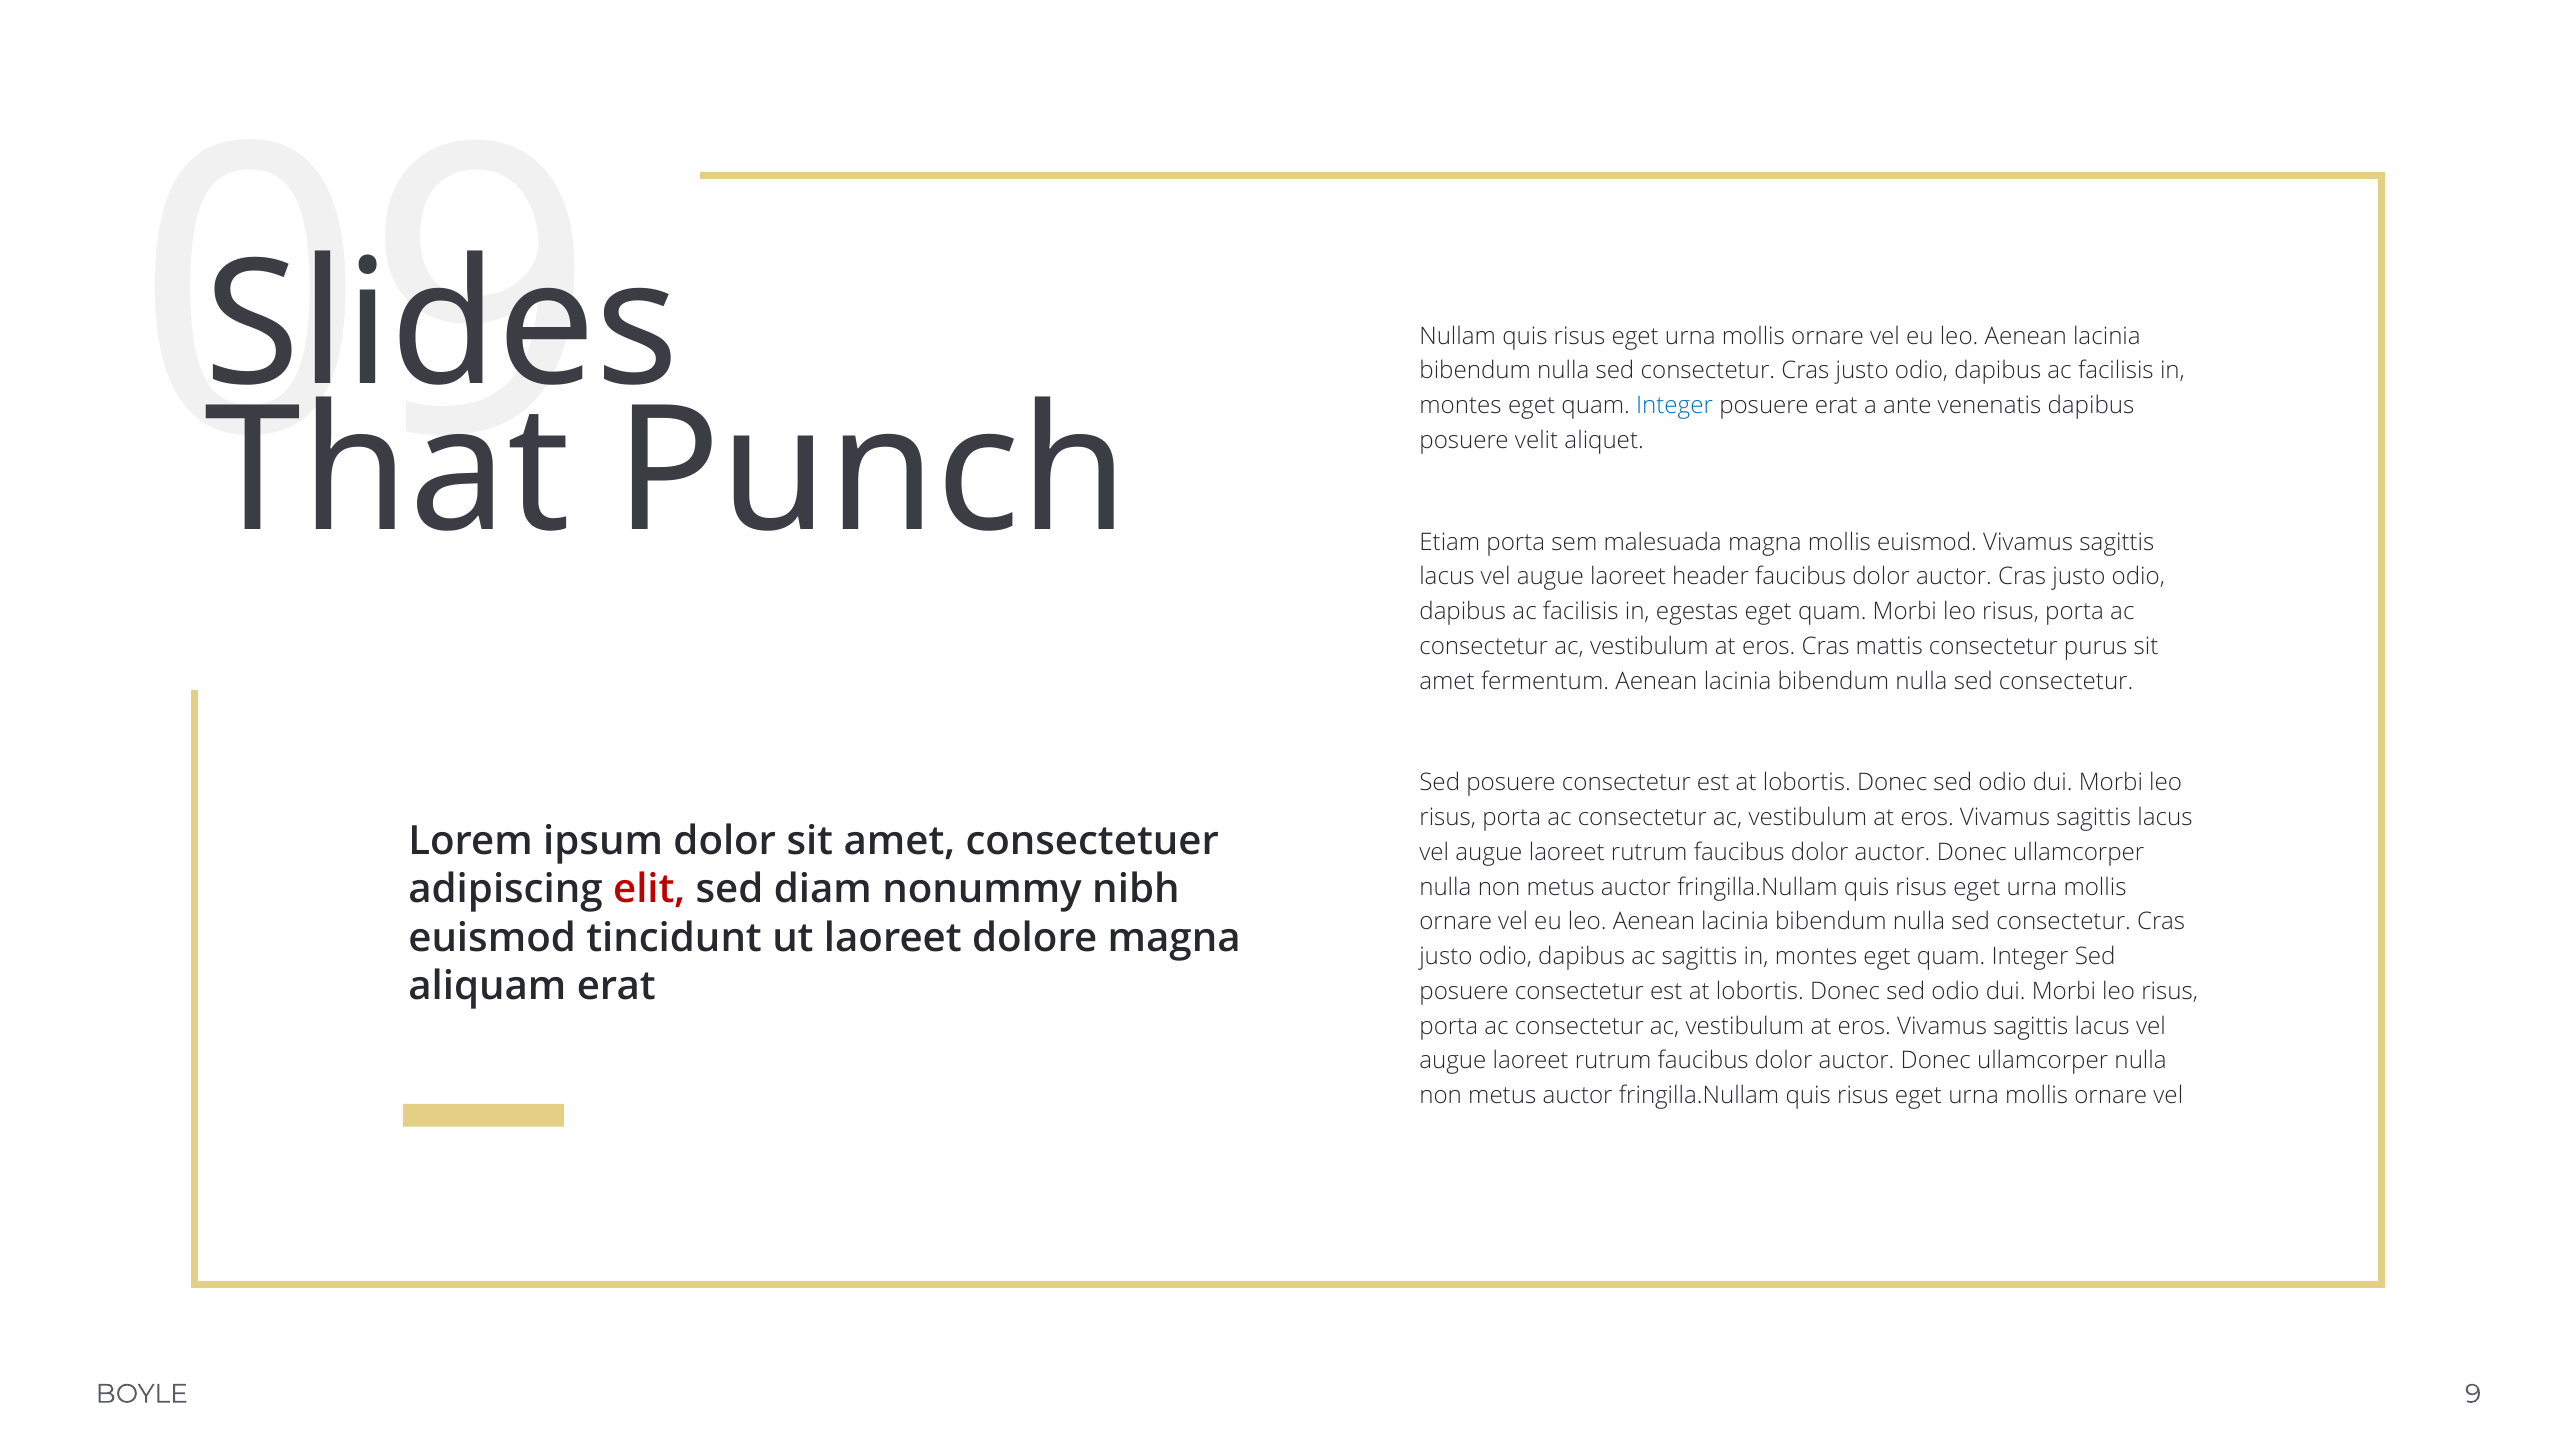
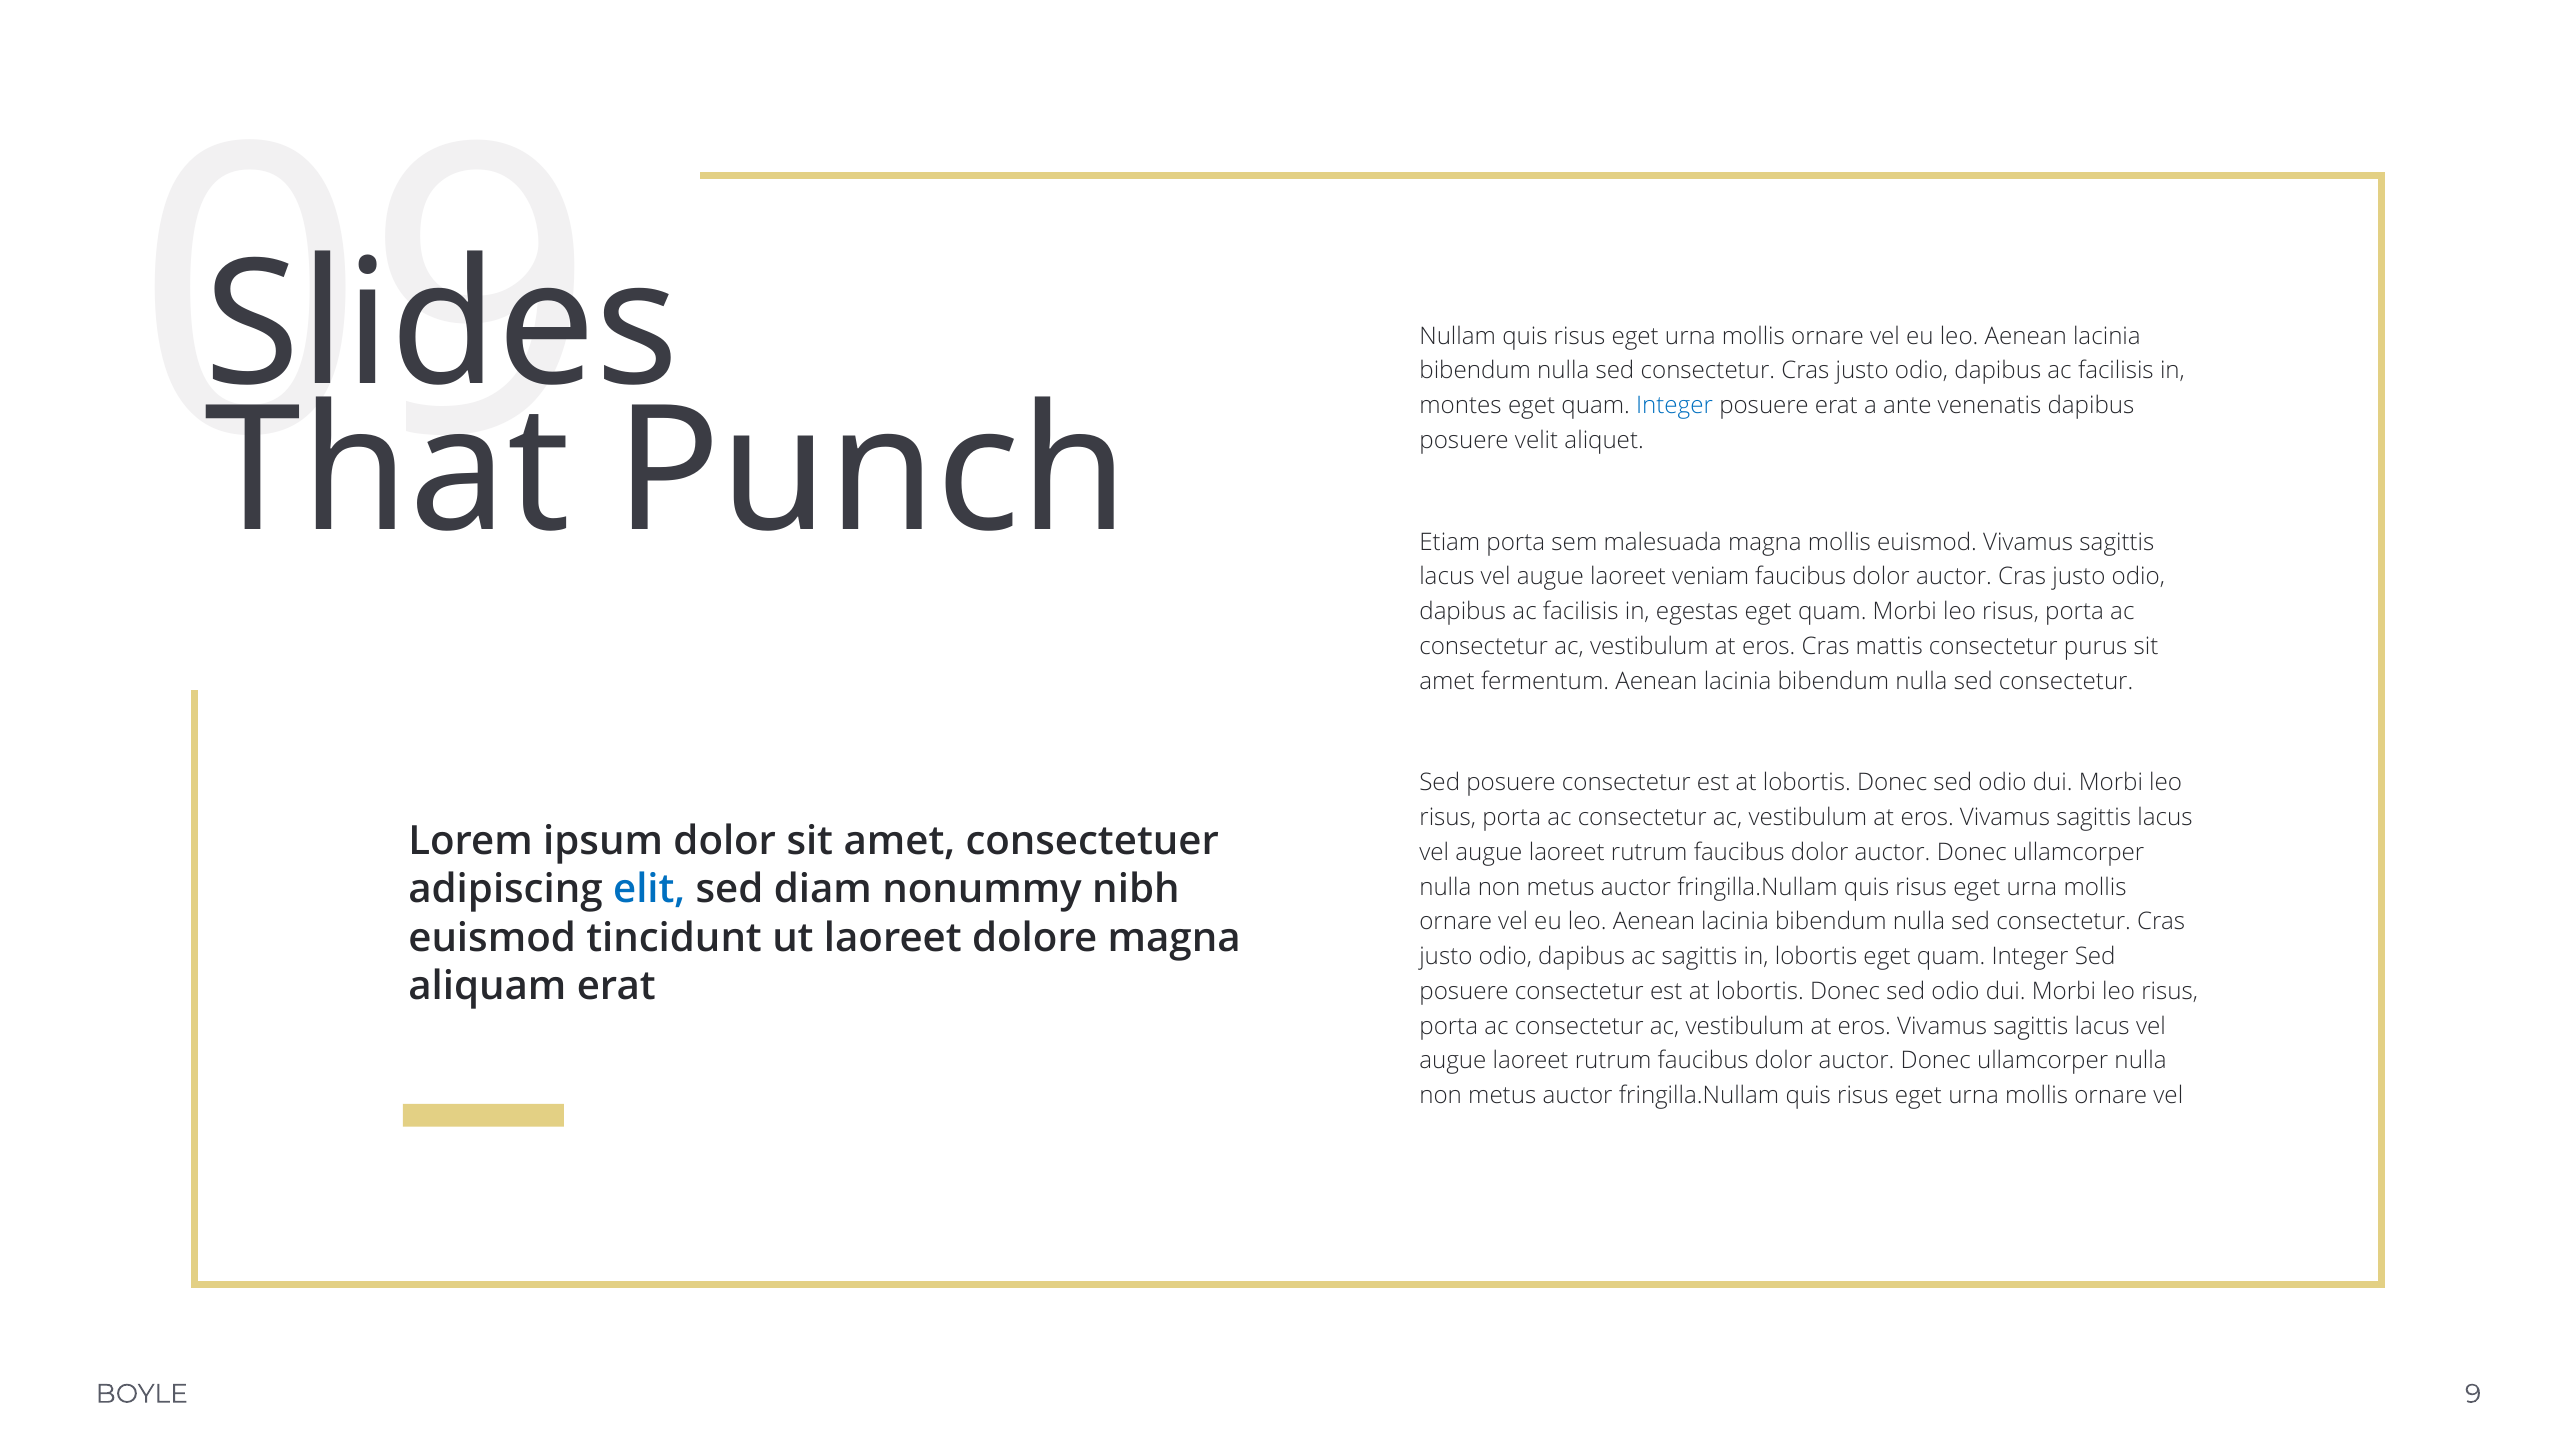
header: header -> veniam
elit colour: red -> blue
montes at (1816, 957): montes -> lobortis
